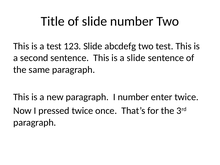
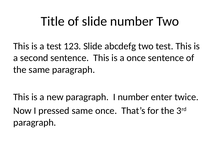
a slide: slide -> once
pressed twice: twice -> same
